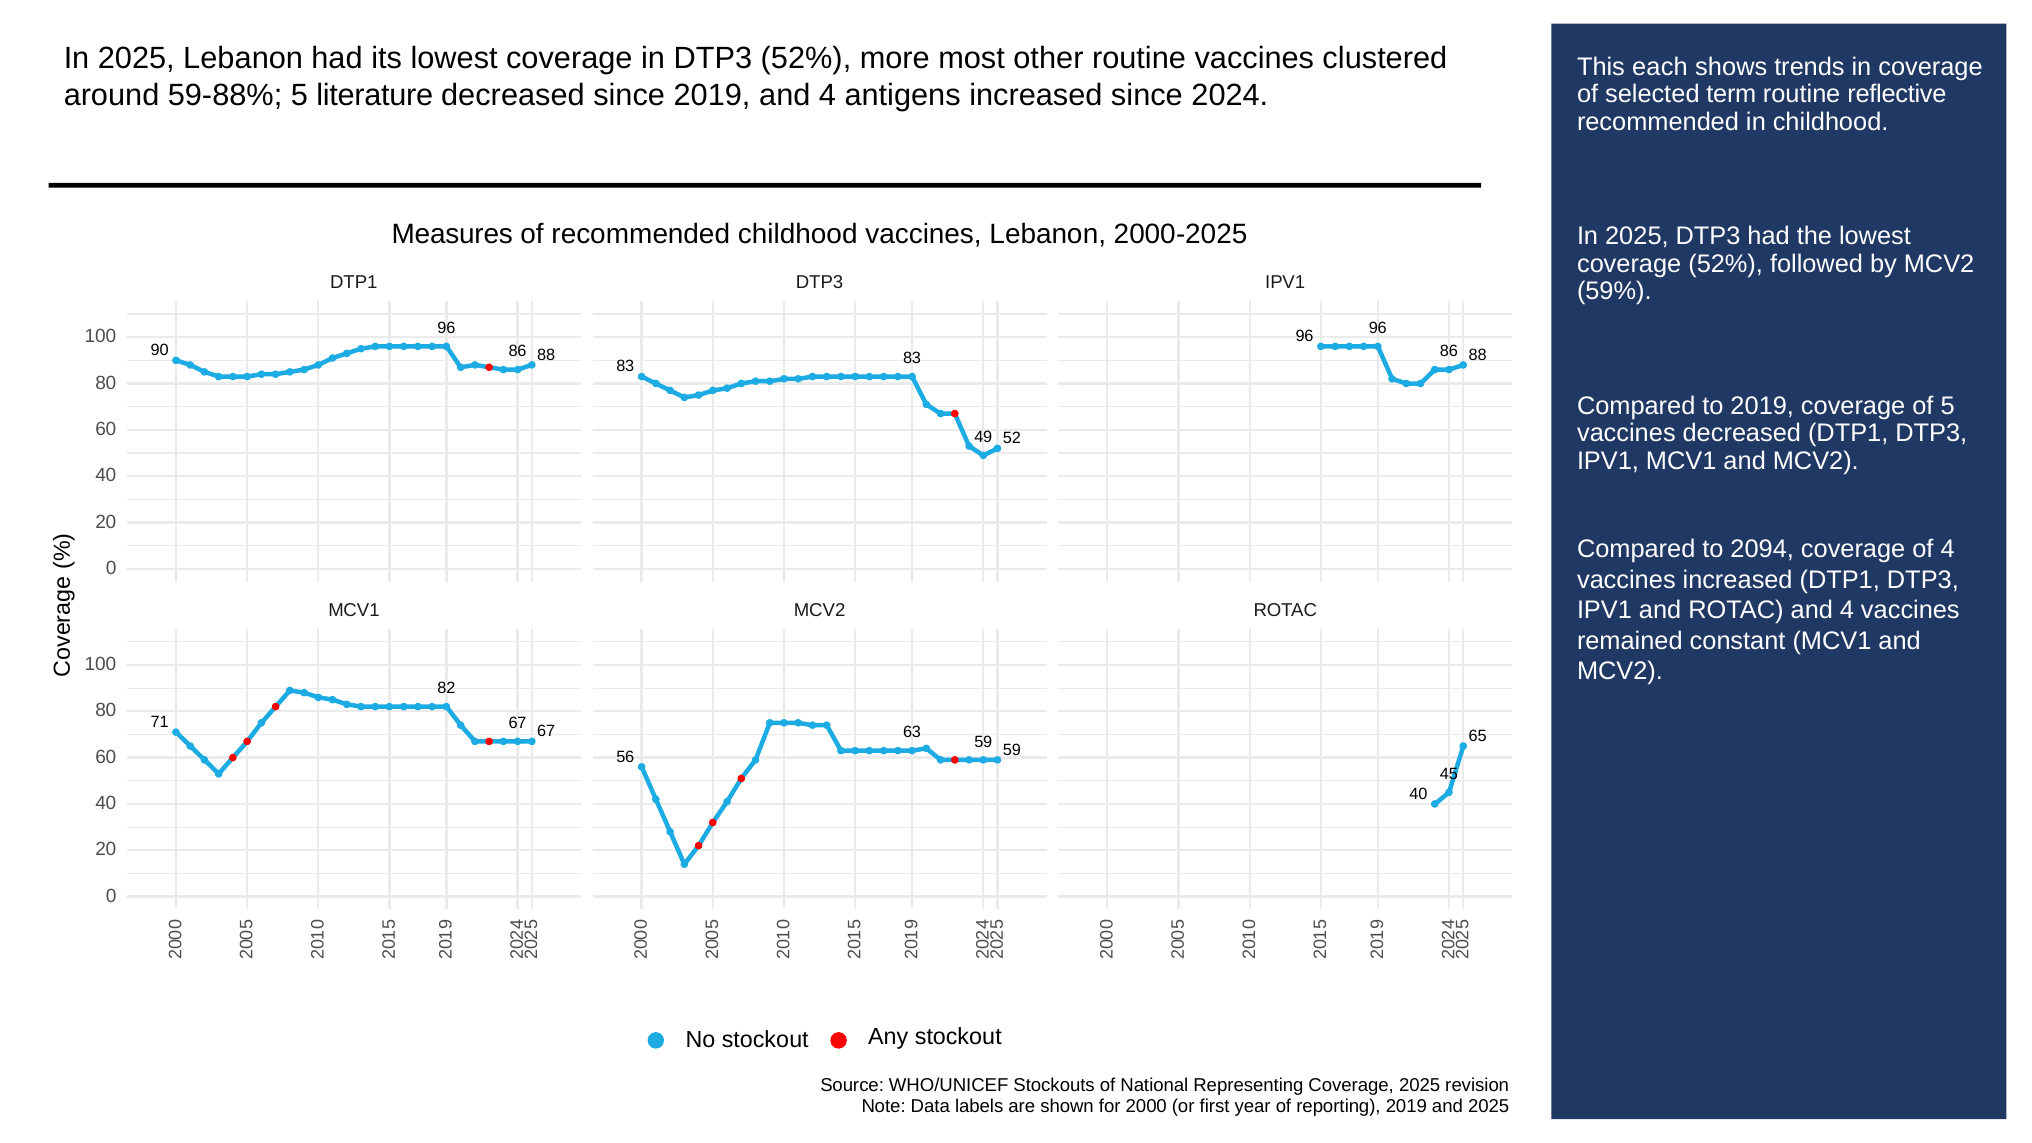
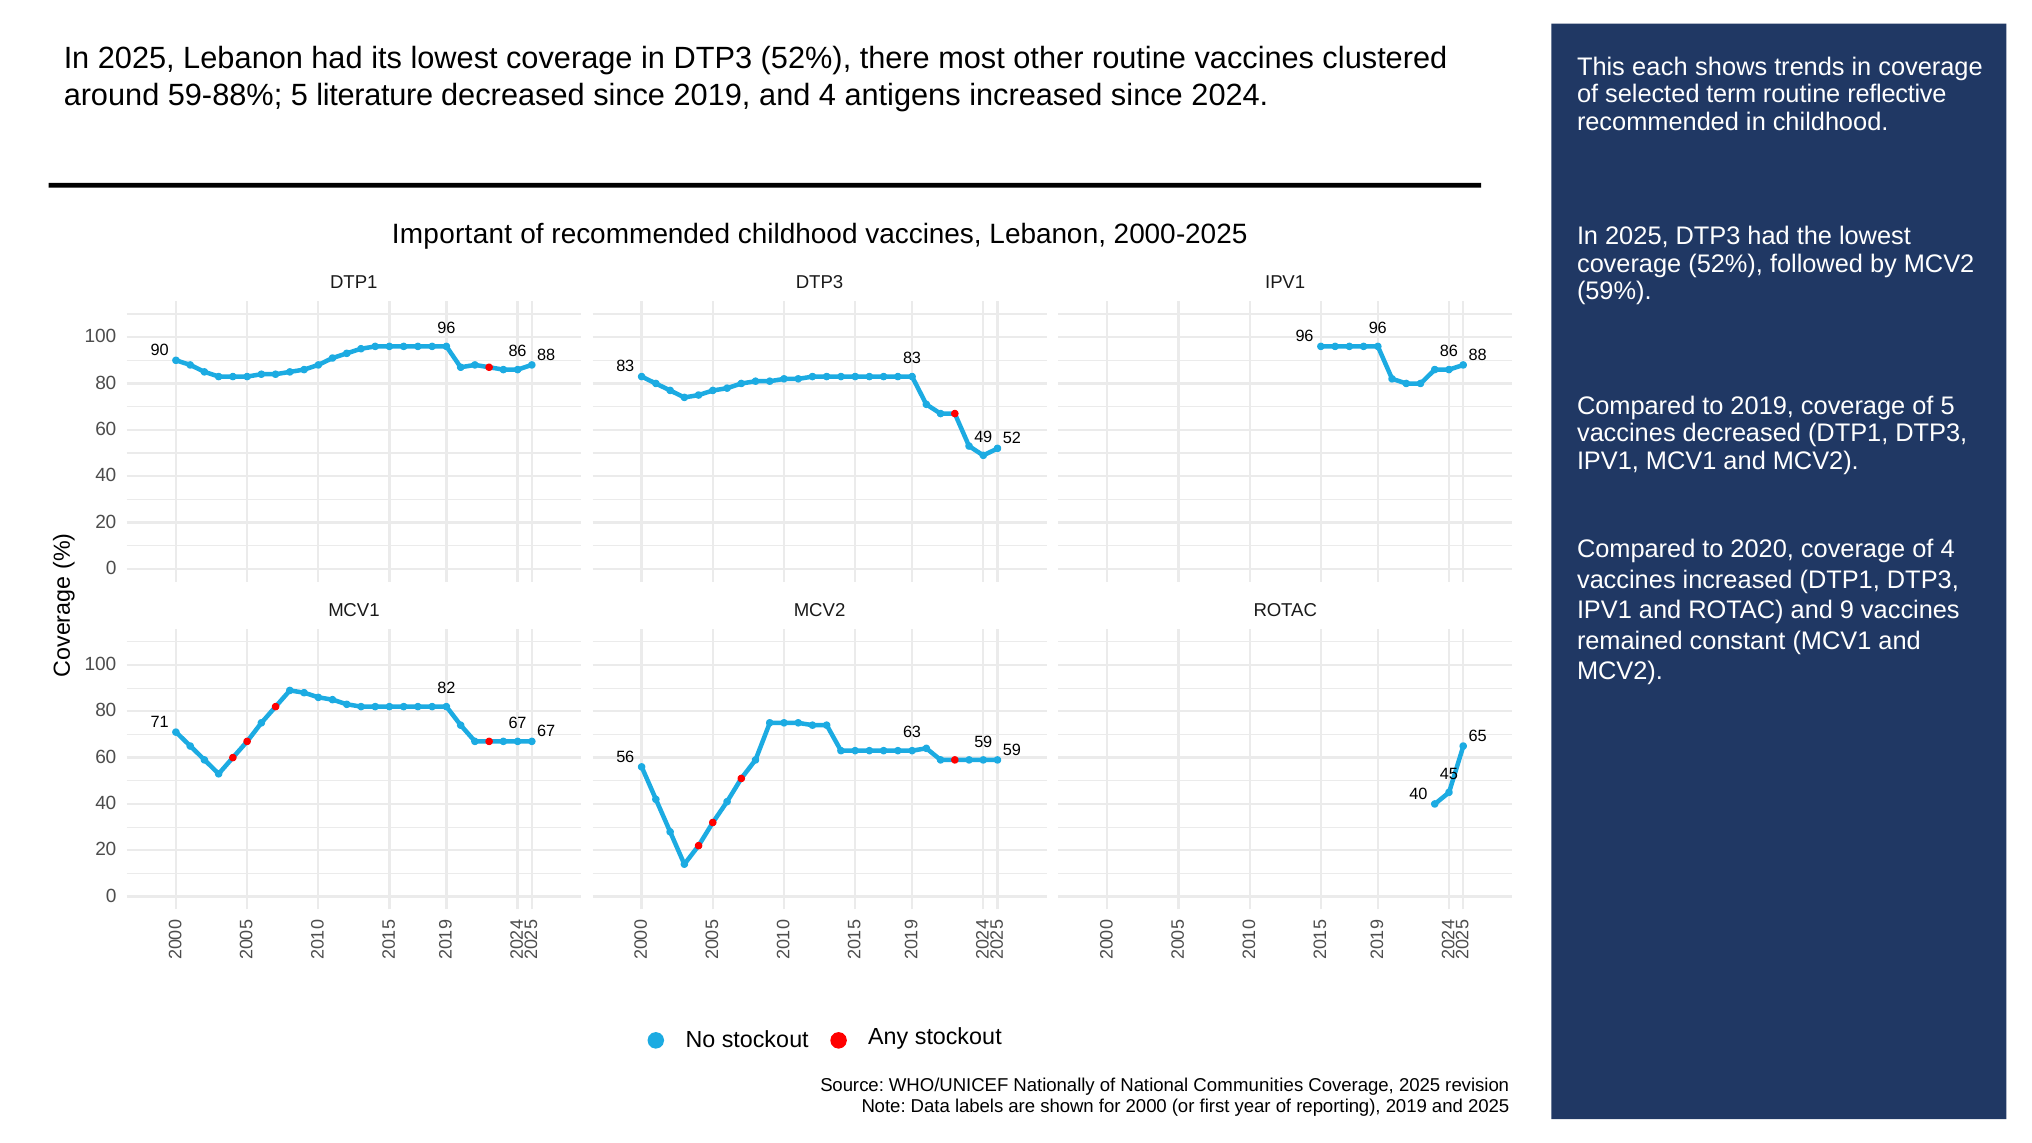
more: more -> there
Measures: Measures -> Important
2094: 2094 -> 2020
ROTAC and 4: 4 -> 9
Stockouts: Stockouts -> Nationally
Representing: Representing -> Communities
